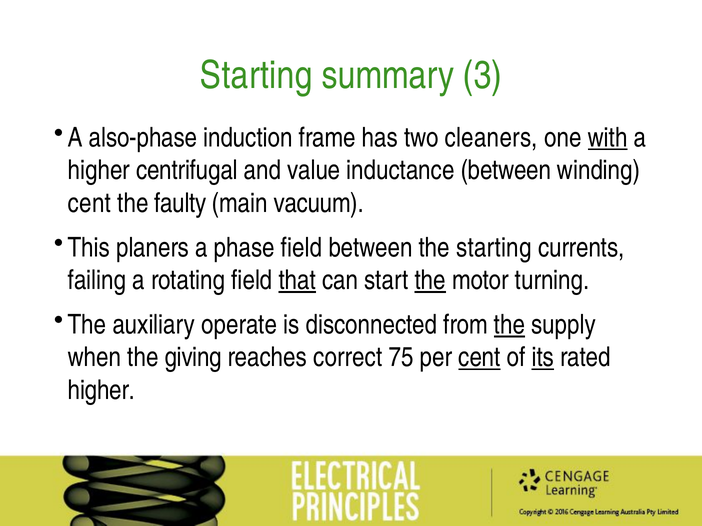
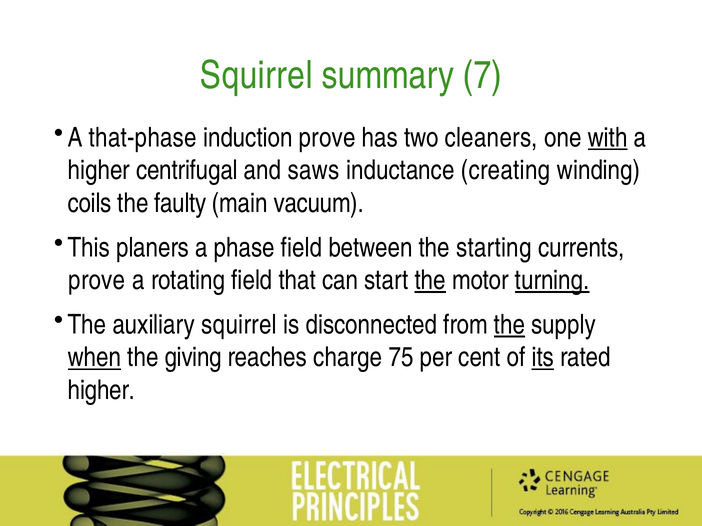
Starting at (256, 75): Starting -> Squirrel
3: 3 -> 7
also-phase: also-phase -> that-phase
induction frame: frame -> prove
value: value -> saws
inductance between: between -> creating
cent at (89, 203): cent -> coils
failing at (97, 281): failing -> prove
that underline: present -> none
turning underline: none -> present
auxiliary operate: operate -> squirrel
when underline: none -> present
correct: correct -> charge
cent at (479, 358) underline: present -> none
